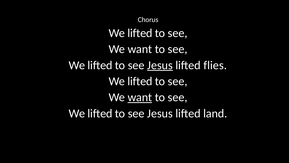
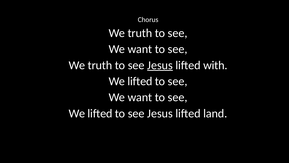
lifted at (140, 33): lifted -> truth
lifted at (100, 65): lifted -> truth
flies: flies -> with
want at (140, 97) underline: present -> none
